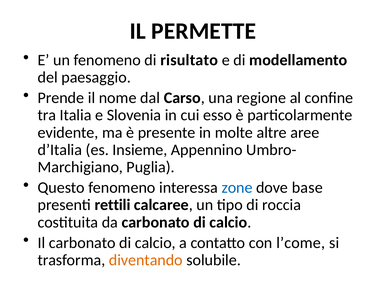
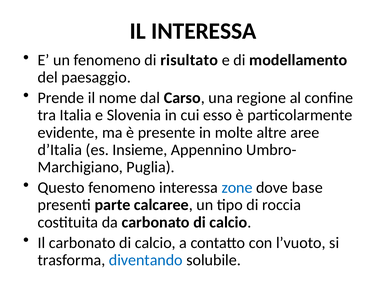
IL PERMETTE: PERMETTE -> INTERESSA
rettili: rettili -> parte
l’come: l’come -> l’vuoto
diventando colour: orange -> blue
